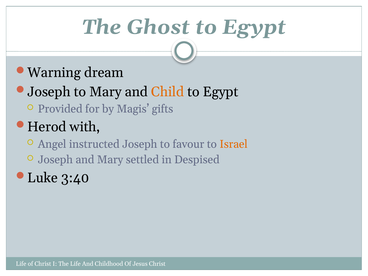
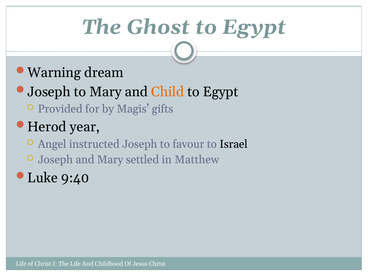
with: with -> year
Israel colour: orange -> black
Despised: Despised -> Matthew
3:40: 3:40 -> 9:40
